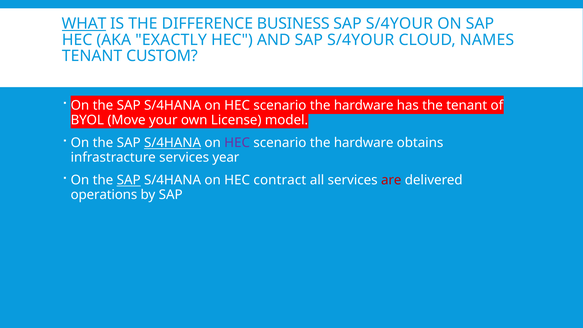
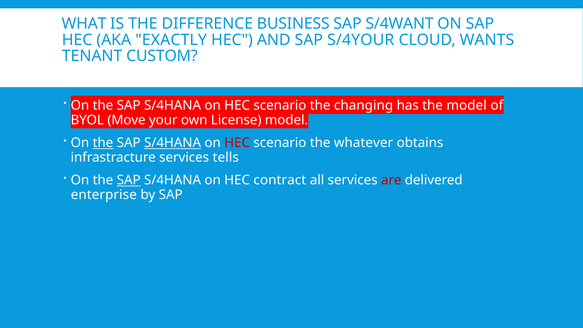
WHAT underline: present -> none
S/4YOUR at (399, 24): S/4YOUR -> S/4WANT
NAMES: NAMES -> WANTS
hardware at (364, 106): hardware -> changing
the tenant: tenant -> model
the at (103, 143) underline: none -> present
HEC at (237, 143) colour: purple -> red
hardware at (364, 143): hardware -> whatever
year: year -> tells
operations: operations -> enterprise
